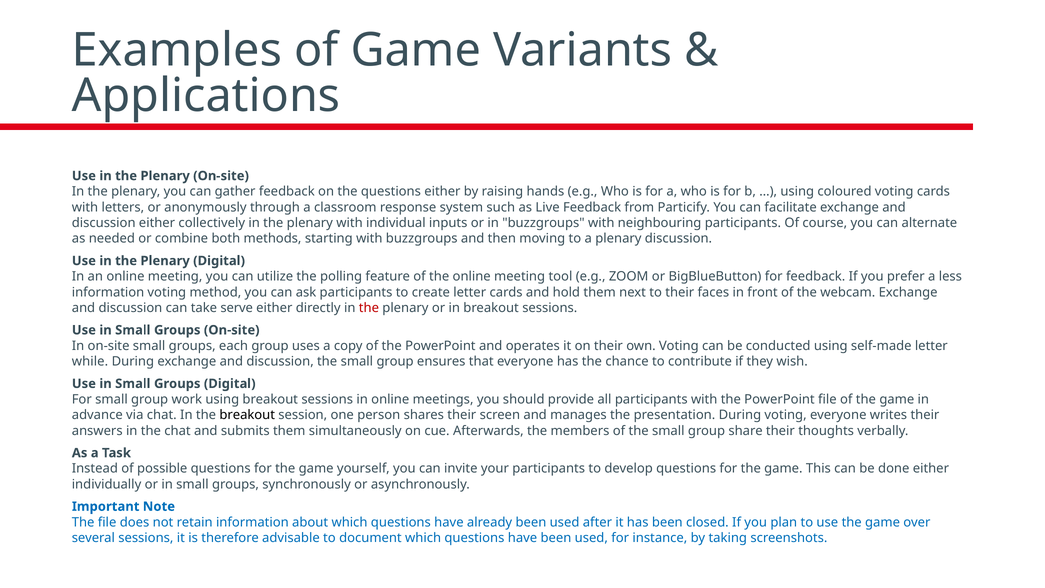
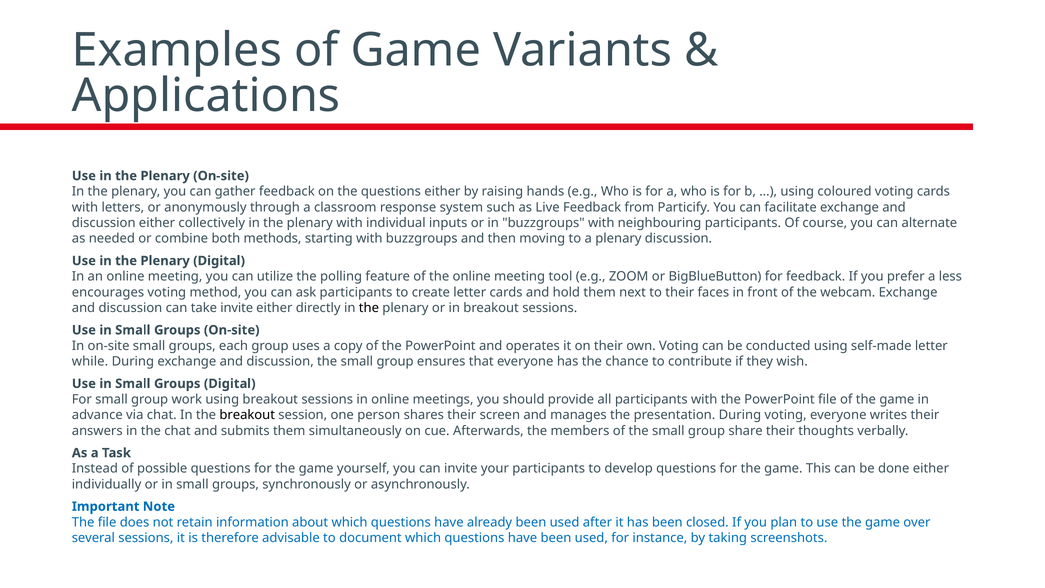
information at (108, 292): information -> encourages
take serve: serve -> invite
the at (369, 308) colour: red -> black
